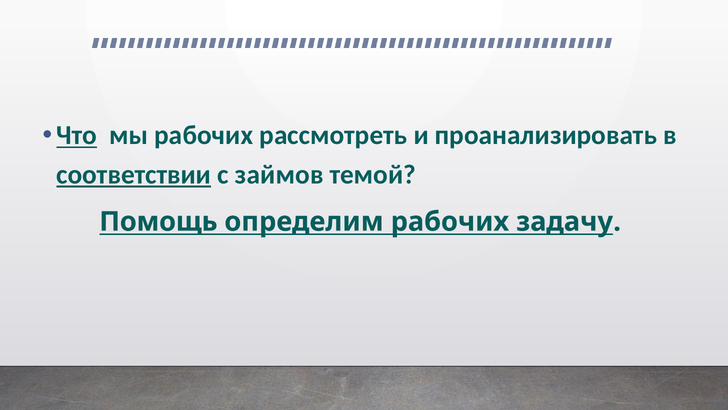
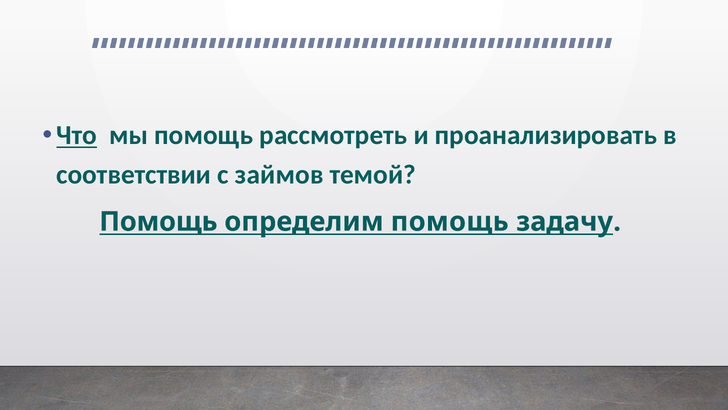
мы рабочих: рабочих -> помощь
соответствии underline: present -> none
определим рабочих: рабочих -> помощь
